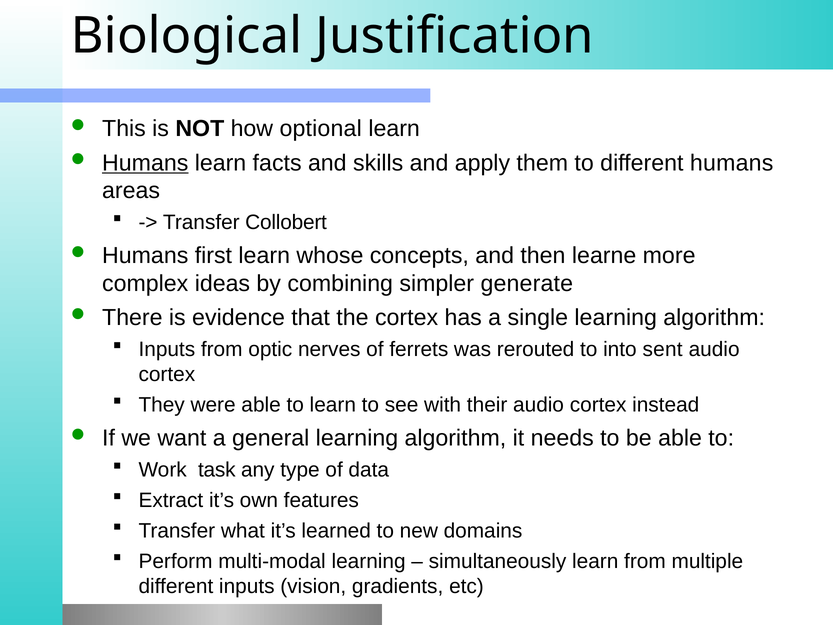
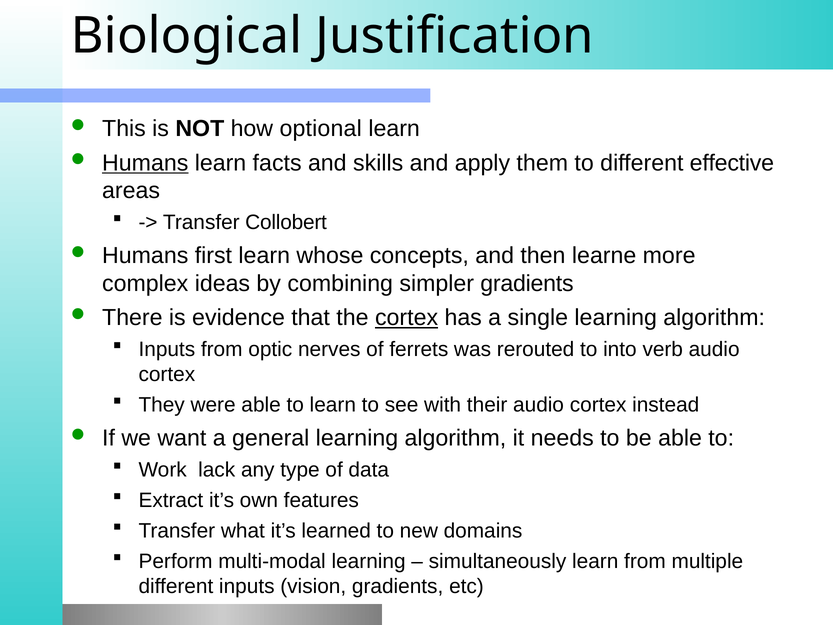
different humans: humans -> effective
simpler generate: generate -> gradients
cortex at (407, 318) underline: none -> present
sent: sent -> verb
task: task -> lack
